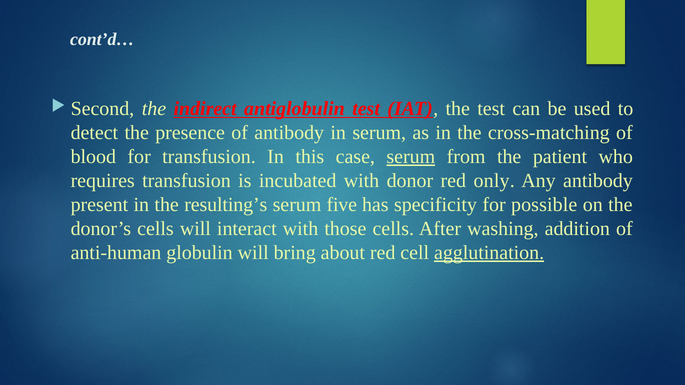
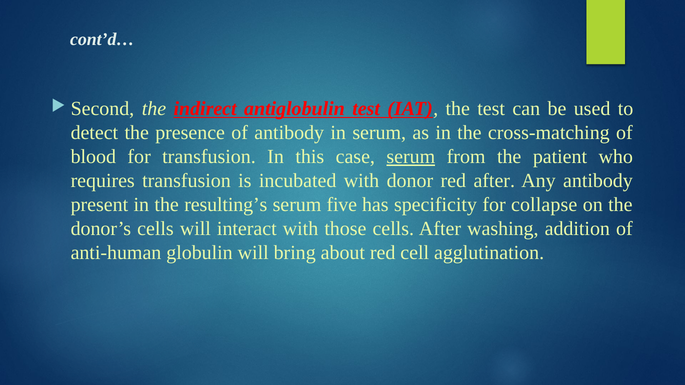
red only: only -> after
possible: possible -> collapse
agglutination underline: present -> none
